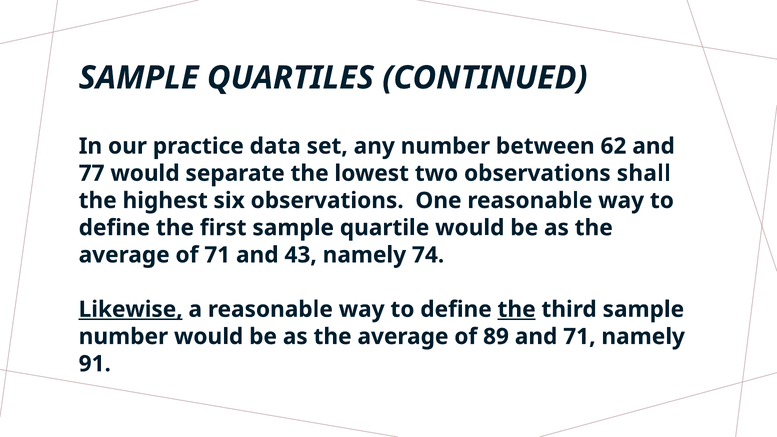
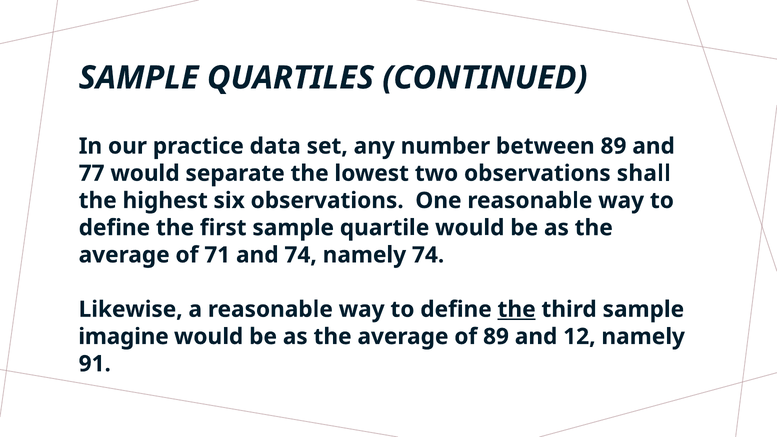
between 62: 62 -> 89
and 43: 43 -> 74
Likewise underline: present -> none
number at (123, 337): number -> imagine
and 71: 71 -> 12
